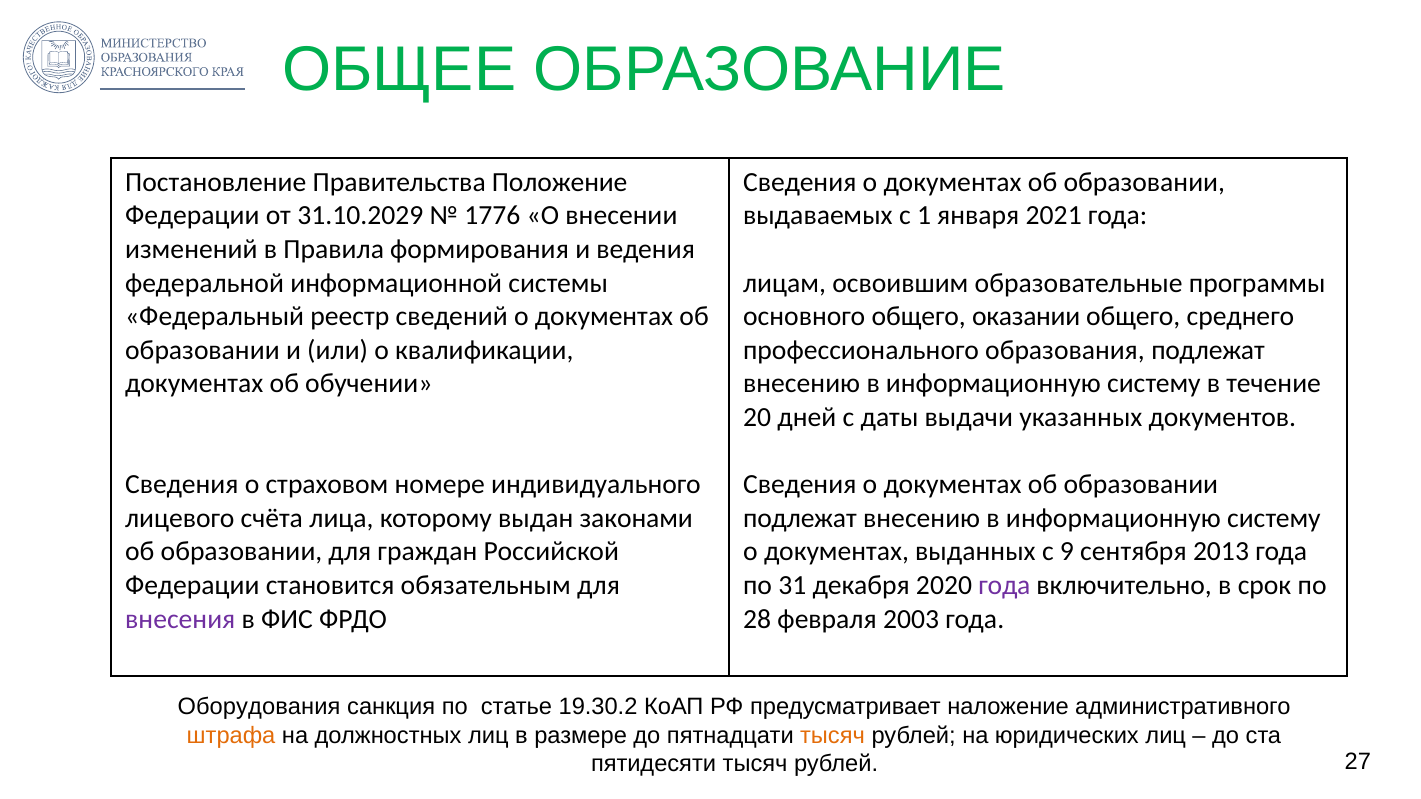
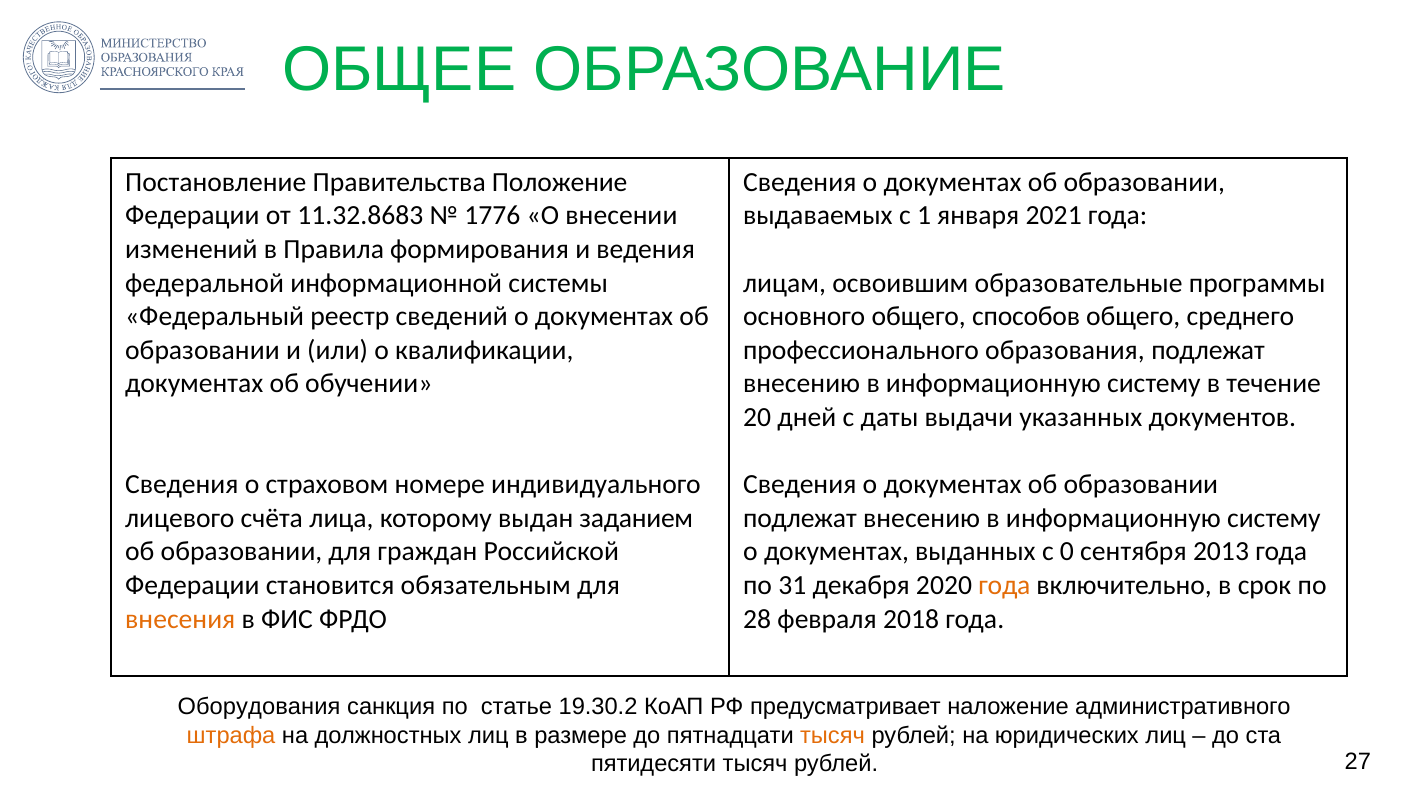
31.10.2029: 31.10.2029 -> 11.32.8683
оказании: оказании -> способов
законами: законами -> заданием
9: 9 -> 0
года at (1004, 586) colour: purple -> orange
внесения colour: purple -> orange
2003: 2003 -> 2018
